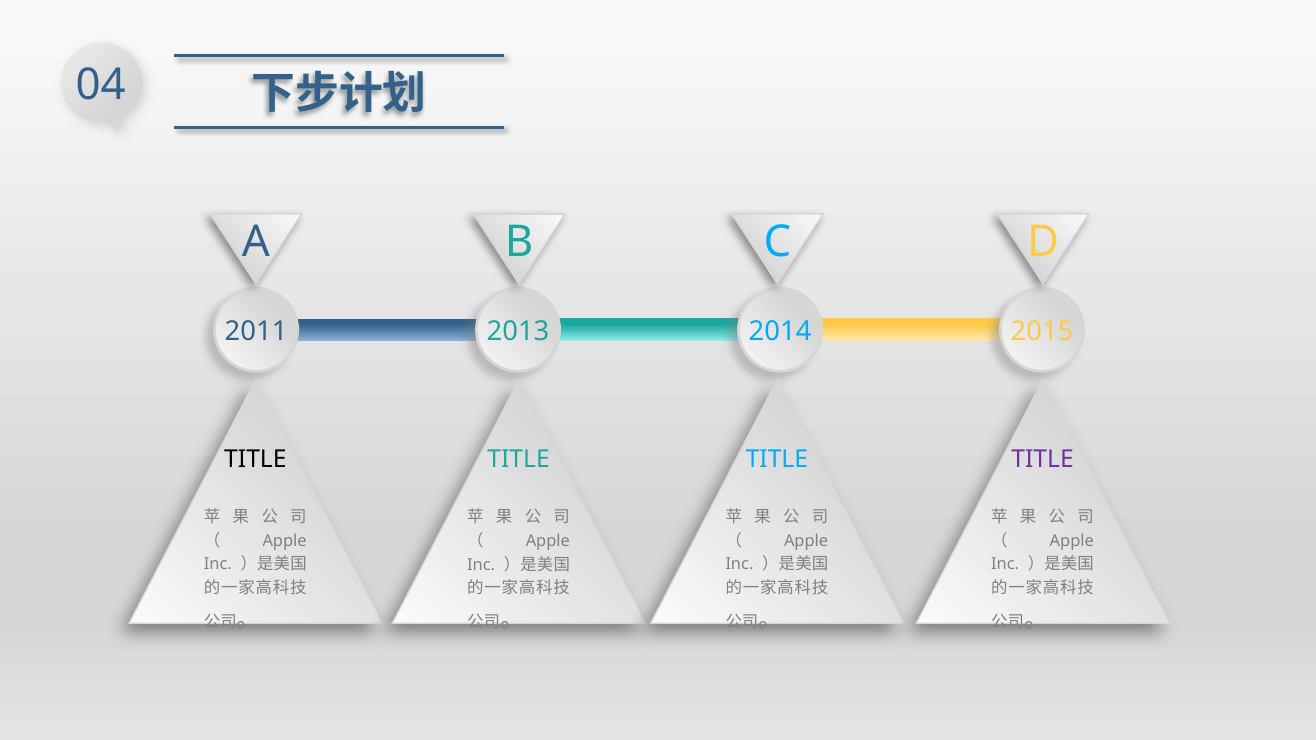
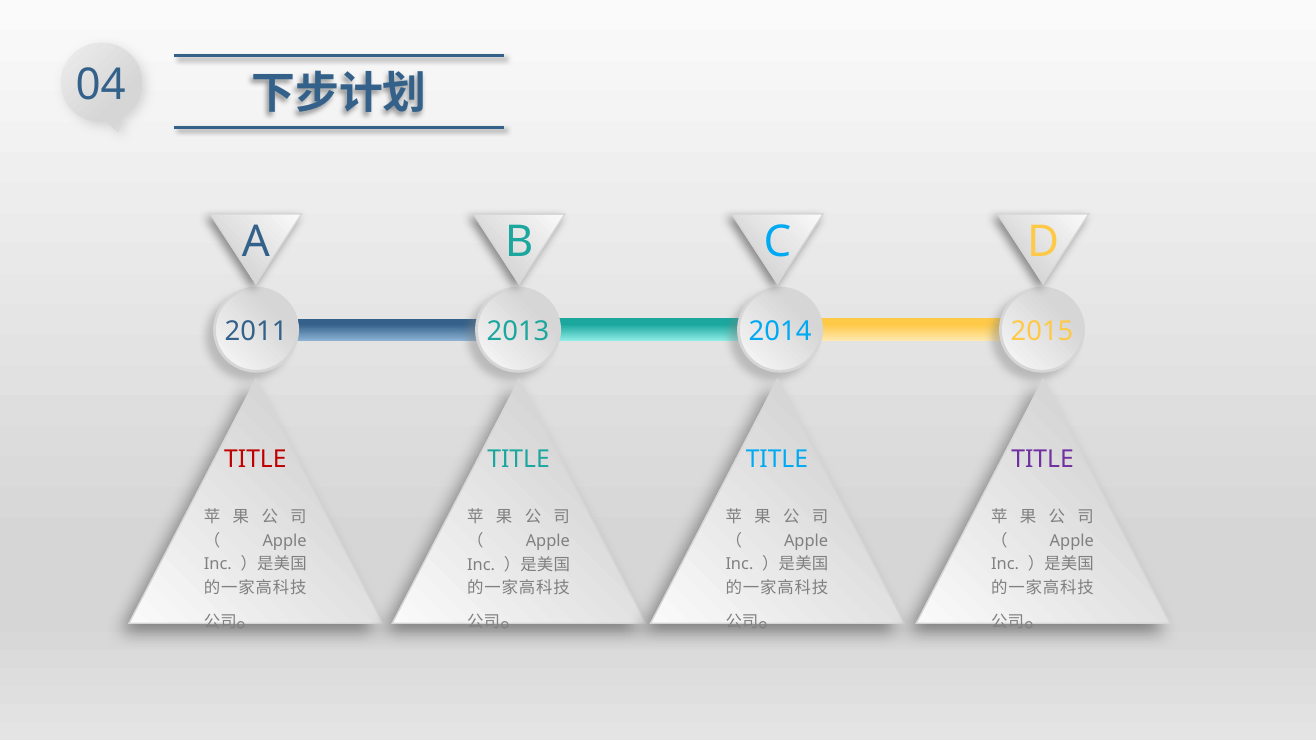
TITLE at (255, 460) colour: black -> red
